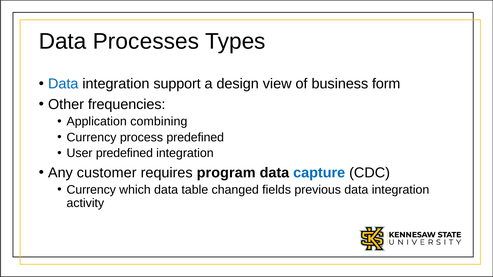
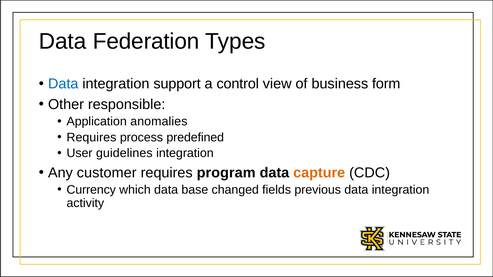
Processes: Processes -> Federation
design: design -> control
frequencies: frequencies -> responsible
combining: combining -> anomalies
Currency at (92, 138): Currency -> Requires
User predefined: predefined -> guidelines
capture colour: blue -> orange
table: table -> base
